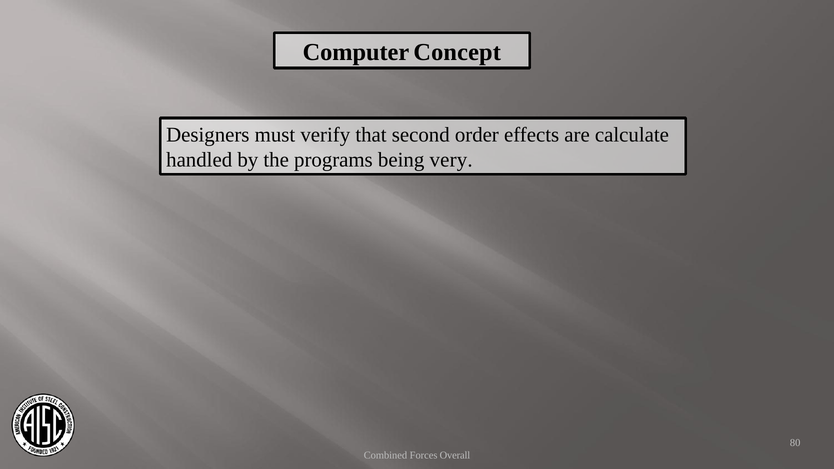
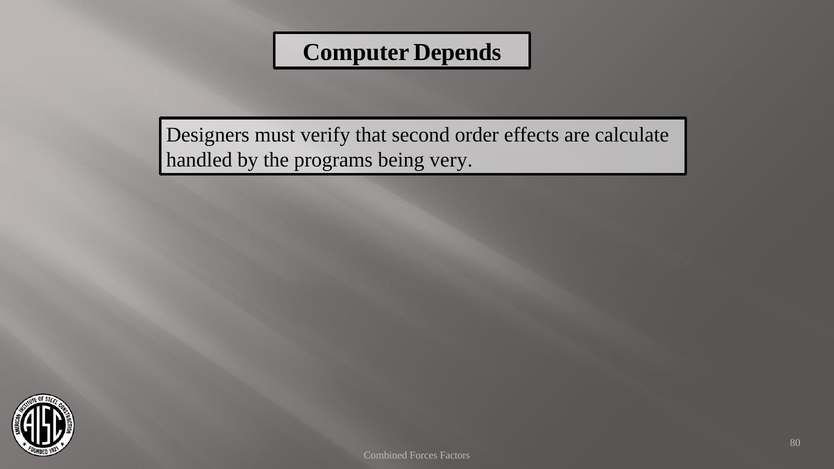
Concept: Concept -> Depends
Overall: Overall -> Factors
